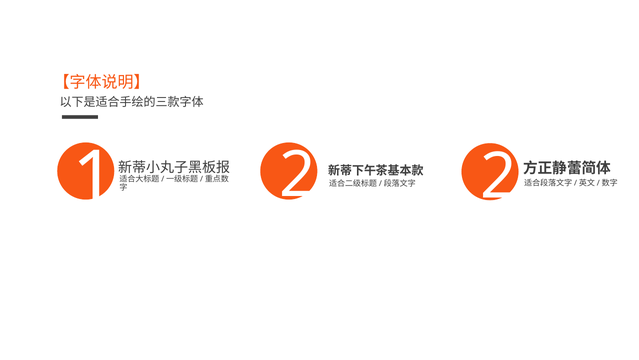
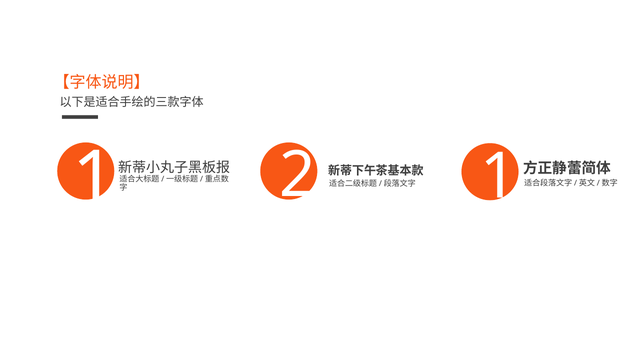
2 at (499, 176): 2 -> 1
